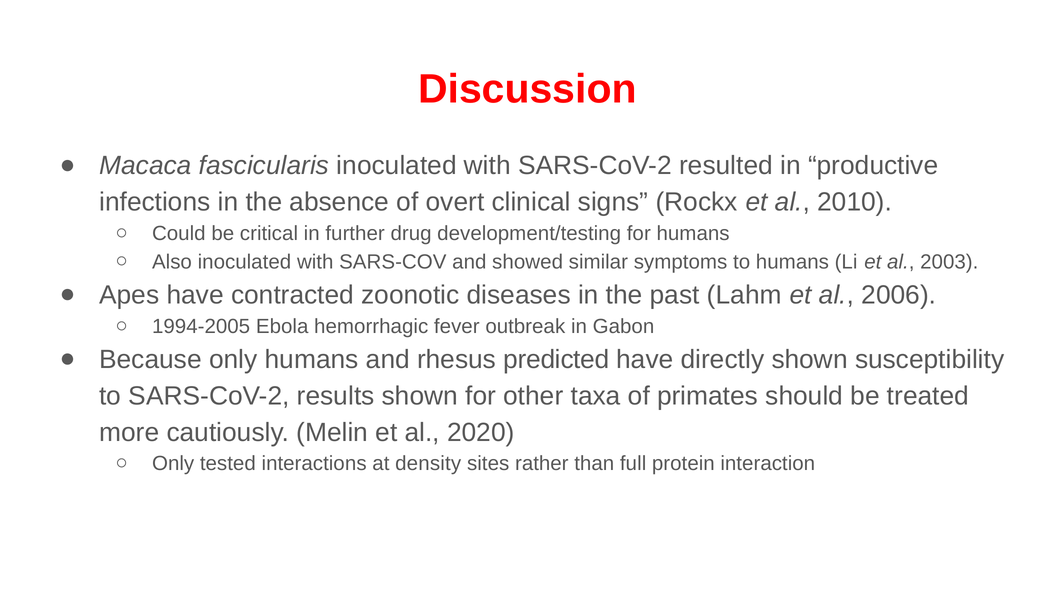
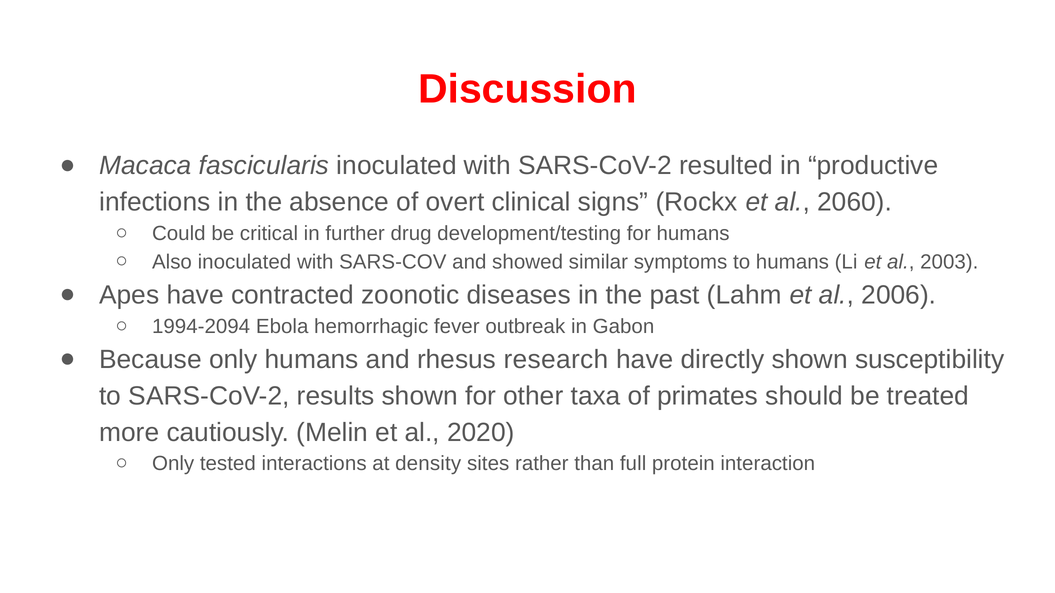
2010: 2010 -> 2060
1994-2005: 1994-2005 -> 1994-2094
predicted: predicted -> research
